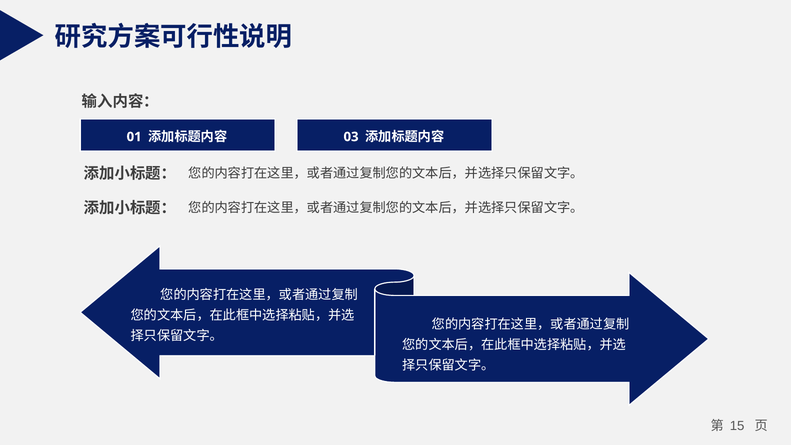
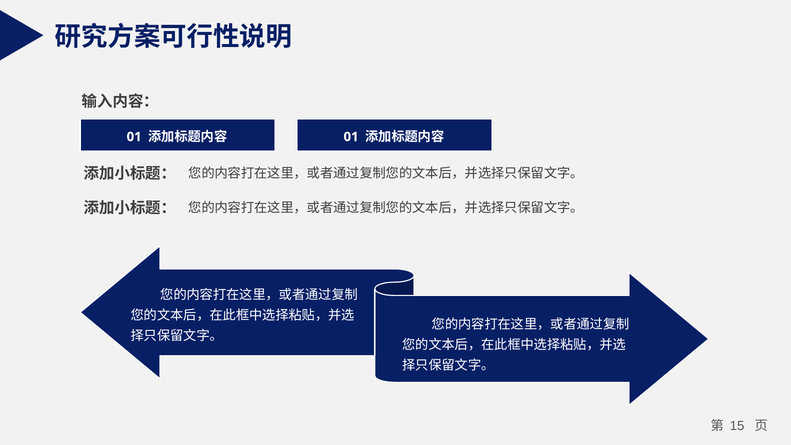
03 at (351, 137): 03 -> 01
